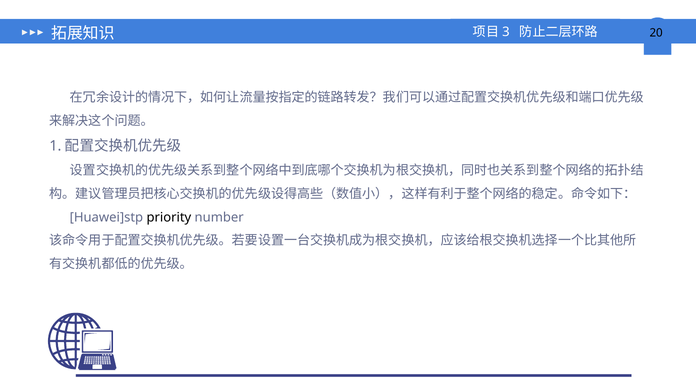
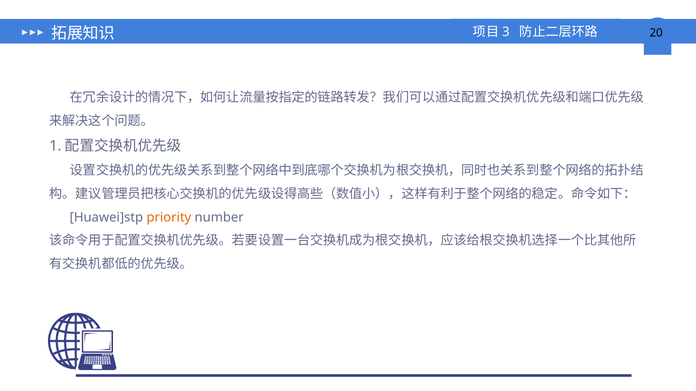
priority colour: black -> orange
